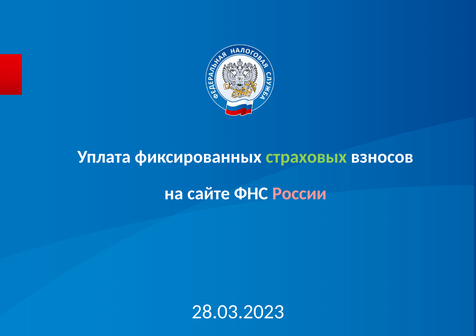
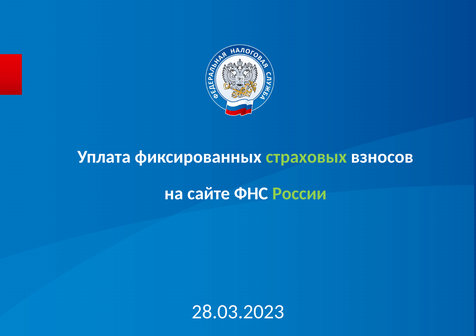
России colour: pink -> light green
